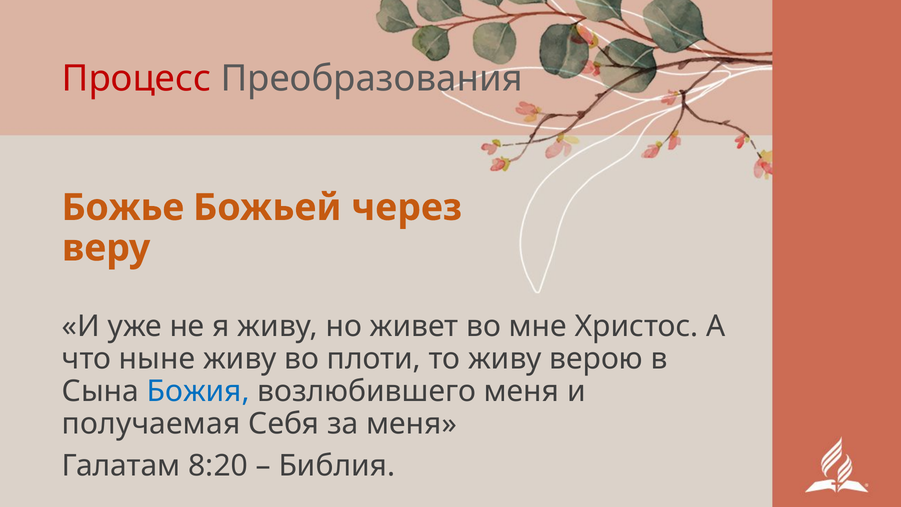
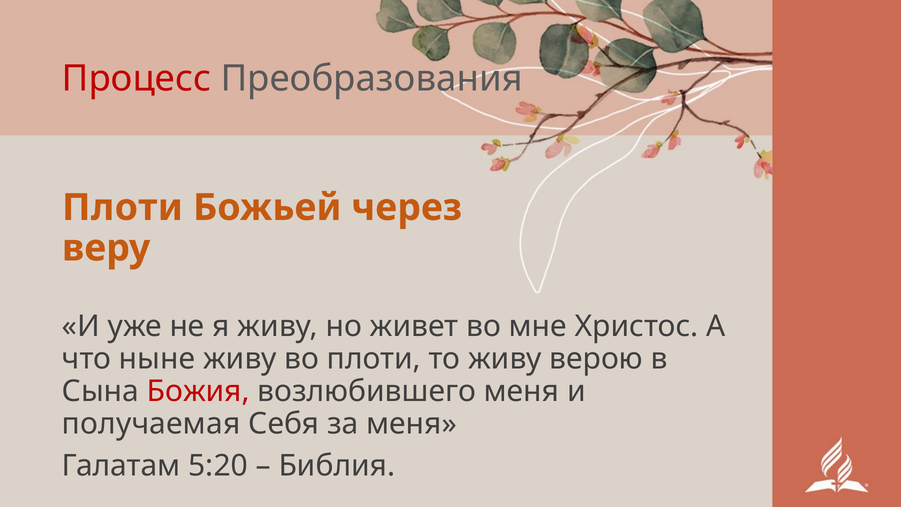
Божье at (123, 207): Божье -> Плоти
Божия colour: blue -> red
8:20: 8:20 -> 5:20
